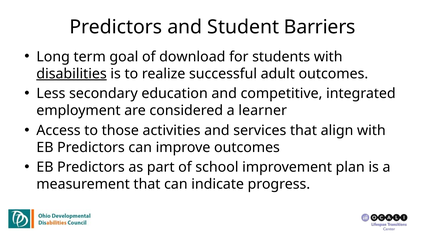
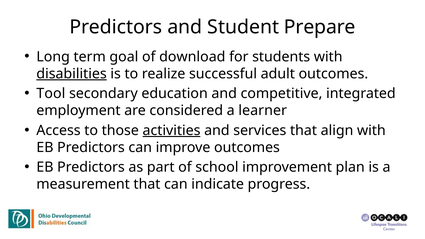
Barriers: Barriers -> Prepare
Less: Less -> Tool
activities underline: none -> present
